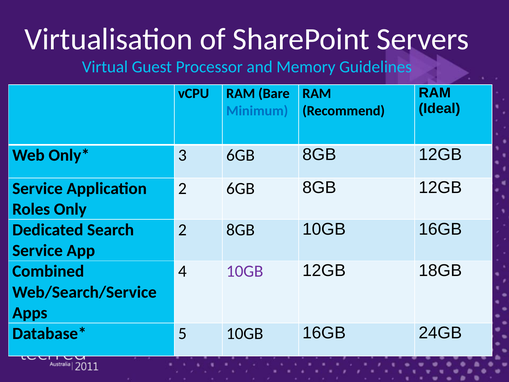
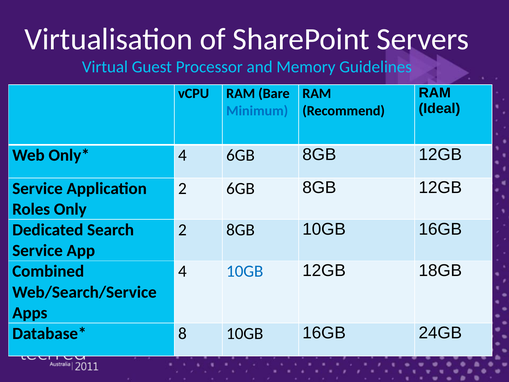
3 at (182, 155): 3 -> 4
10GB at (245, 271) colour: purple -> blue
5: 5 -> 8
